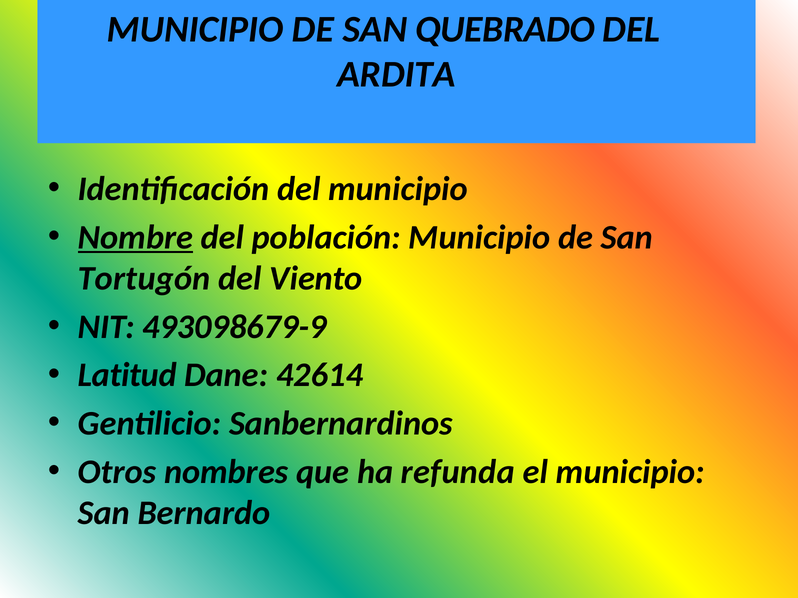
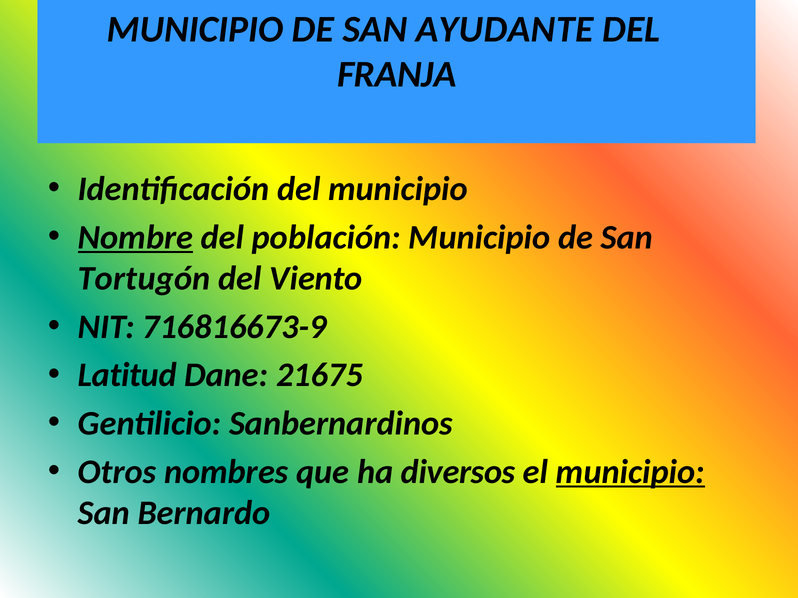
QUEBRADO: QUEBRADO -> AYUDANTE
ARDITA: ARDITA -> FRANJA
493098679-9: 493098679-9 -> 716816673-9
42614: 42614 -> 21675
refunda: refunda -> diversos
municipio at (630, 472) underline: none -> present
